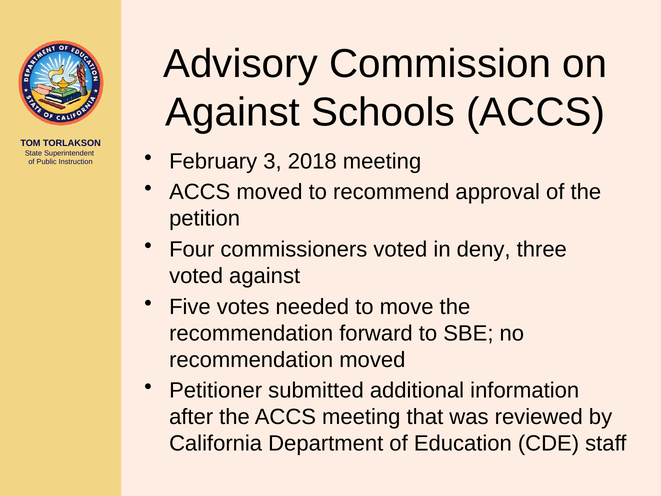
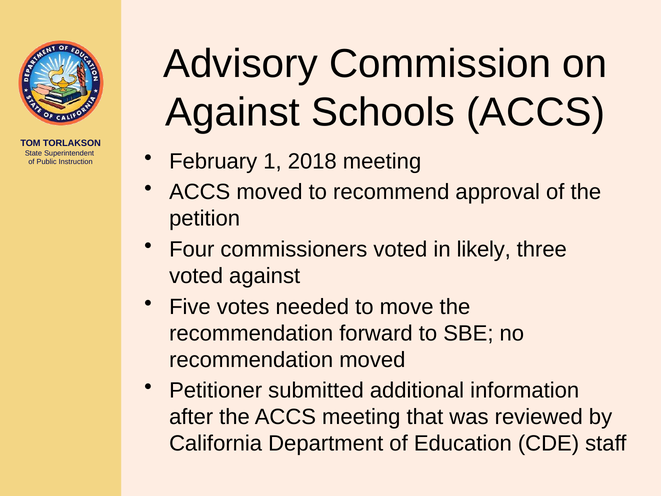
3: 3 -> 1
deny: deny -> likely
